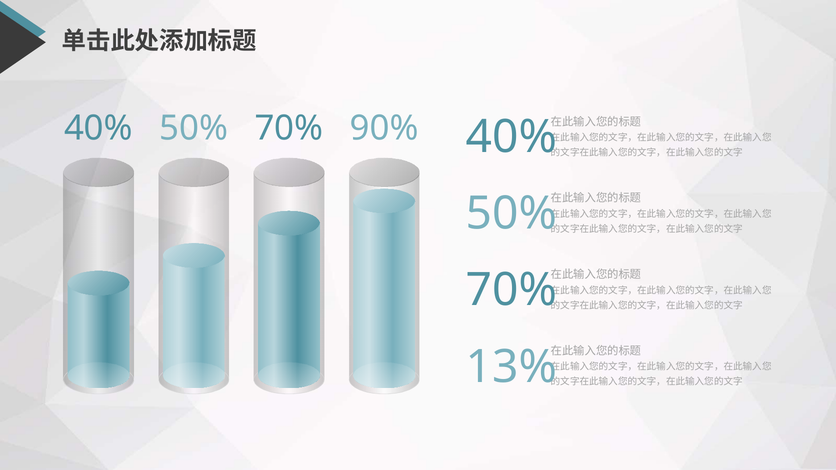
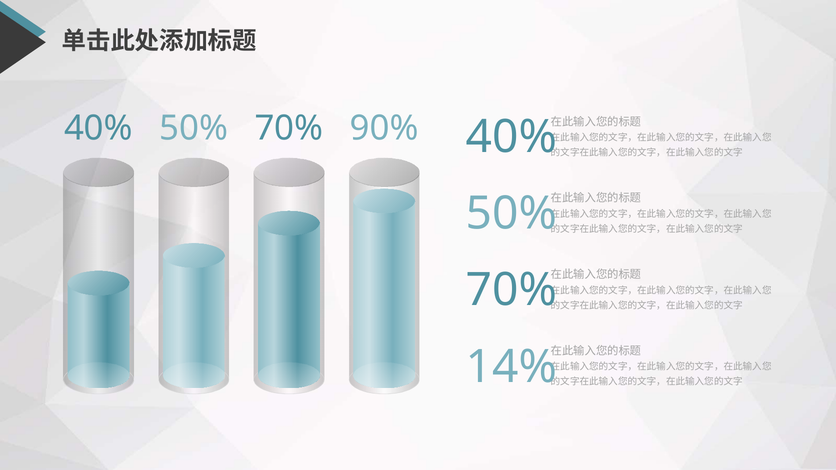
13%: 13% -> 14%
